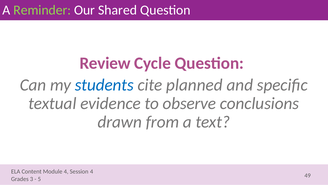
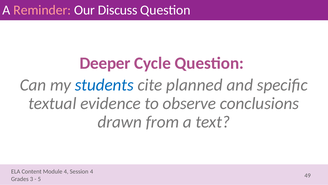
Reminder colour: light green -> pink
Shared: Shared -> Discuss
Review: Review -> Deeper
